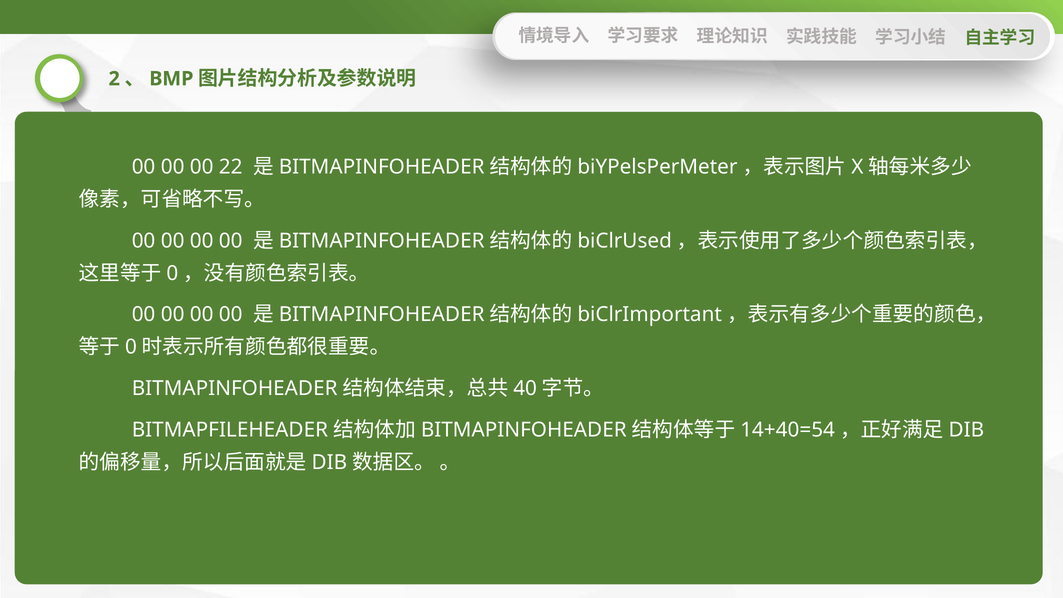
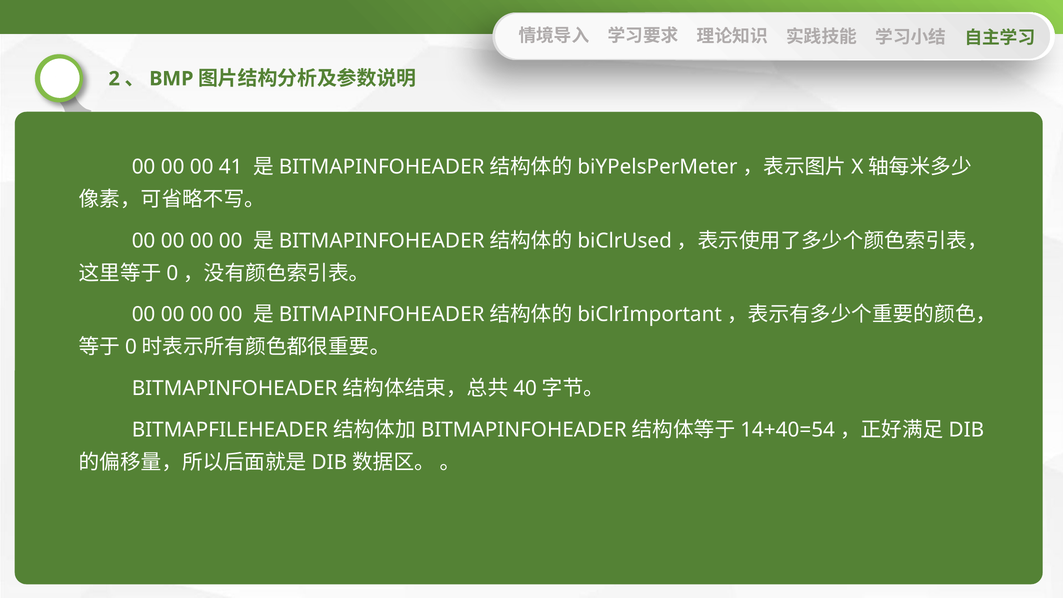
22: 22 -> 41
